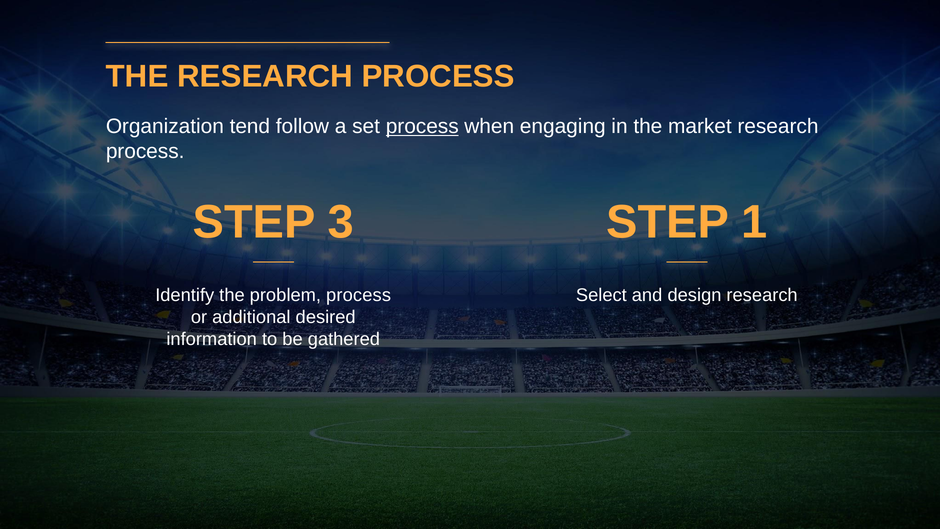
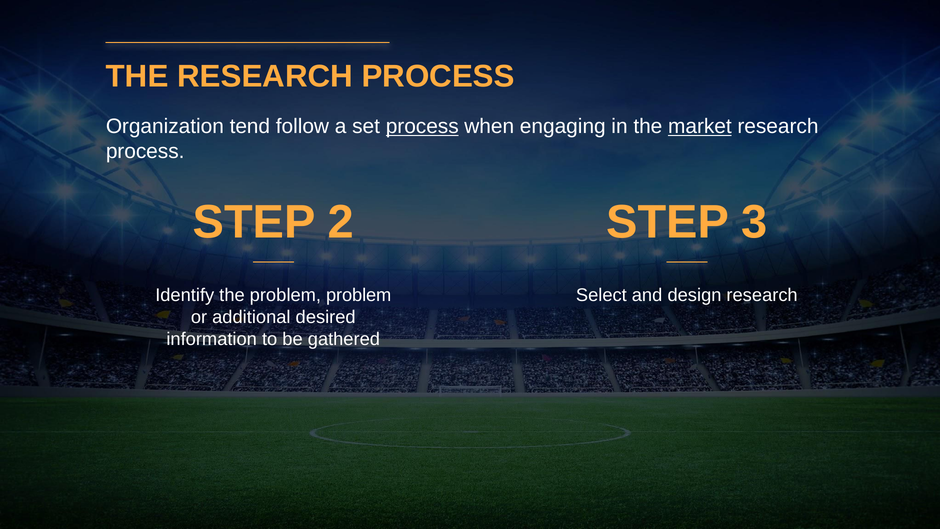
market underline: none -> present
3: 3 -> 2
1: 1 -> 3
problem process: process -> problem
